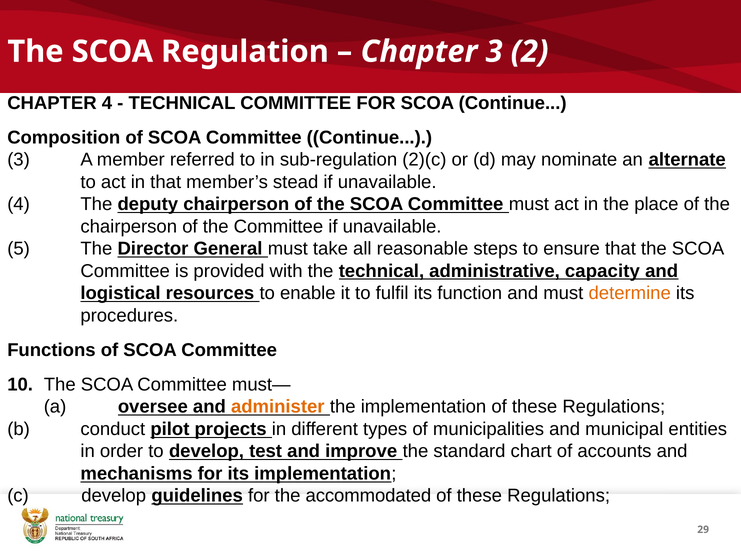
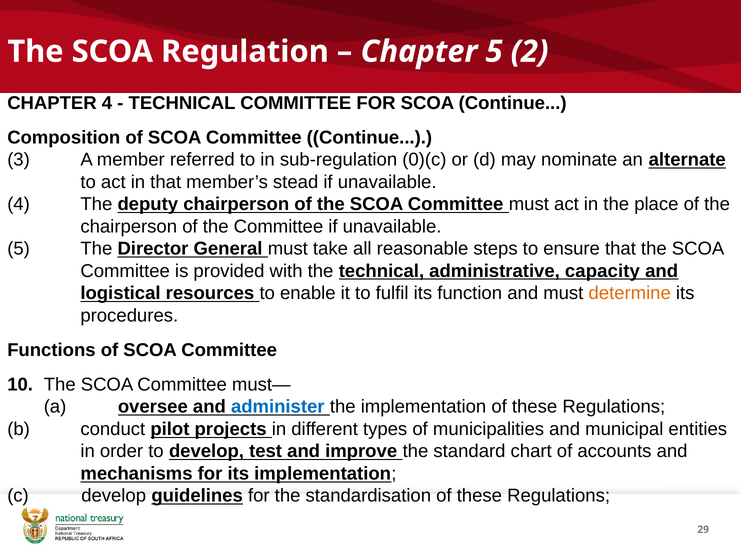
Chapter 3: 3 -> 5
2)(c: 2)(c -> 0)(c
administer colour: orange -> blue
accommodated: accommodated -> standardisation
